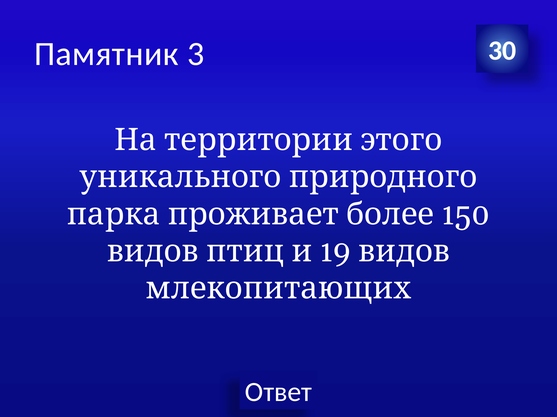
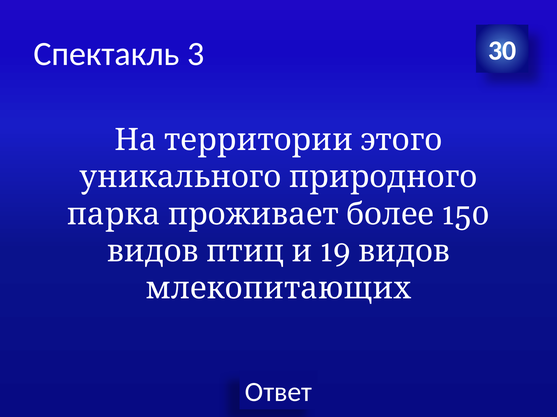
Памятник: Памятник -> Спектакль
